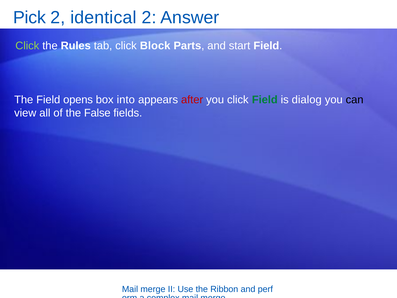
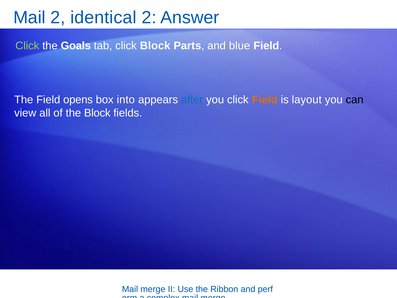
Pick at (30, 18): Pick -> Mail
Rules: Rules -> Goals
start: start -> blue
after colour: red -> blue
Field at (265, 100) colour: green -> orange
dialog: dialog -> layout
the False: False -> Block
